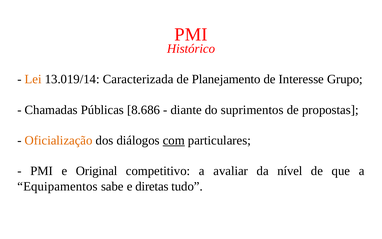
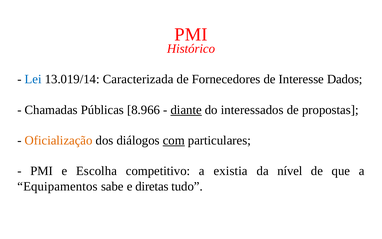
Lei colour: orange -> blue
Planejamento: Planejamento -> Fornecedores
Grupo: Grupo -> Dados
8.686: 8.686 -> 8.966
diante underline: none -> present
suprimentos: suprimentos -> interessados
Original: Original -> Escolha
avaliar: avaliar -> existia
